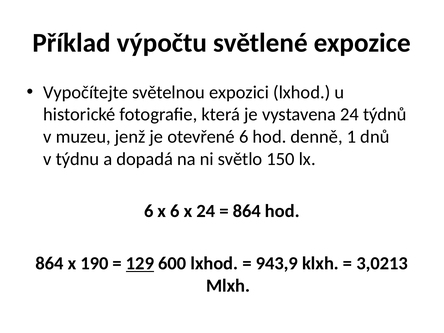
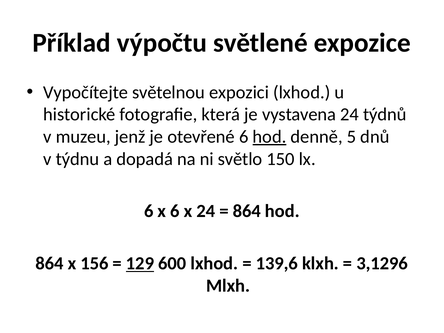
hod at (269, 137) underline: none -> present
1: 1 -> 5
190: 190 -> 156
943,9: 943,9 -> 139,6
3,0213: 3,0213 -> 3,1296
